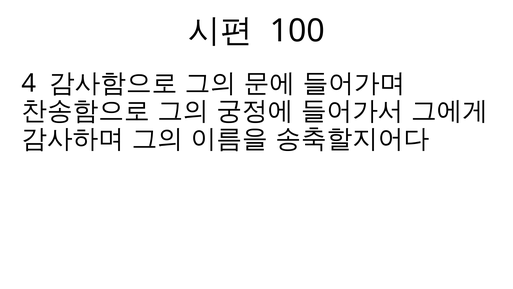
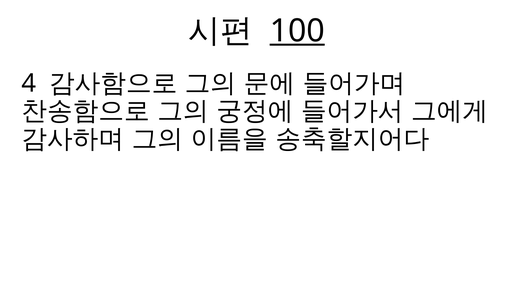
100 underline: none -> present
